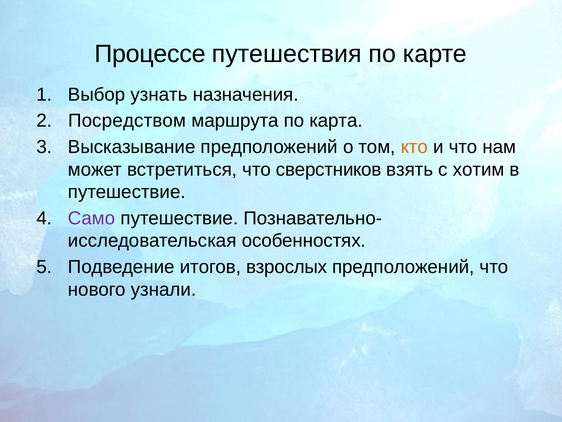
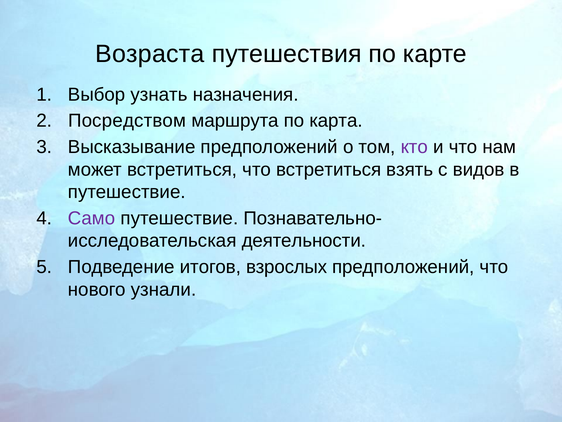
Процессе: Процессе -> Возраста
кто colour: orange -> purple
что сверстников: сверстников -> встретиться
хотим: хотим -> видов
особенностях: особенностях -> деятельности
